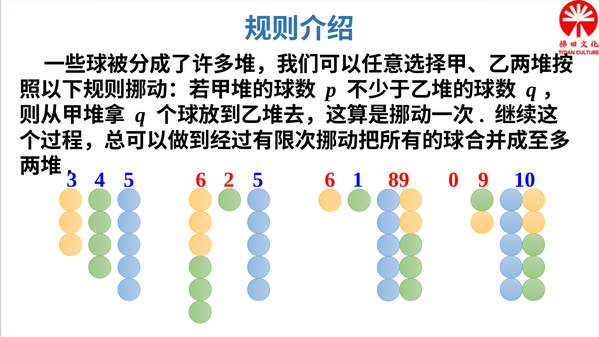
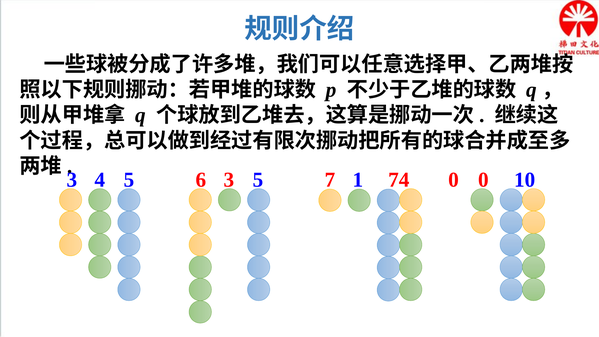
6 2: 2 -> 3
6 at (330, 180): 6 -> 7
89: 89 -> 74
0 9: 9 -> 0
